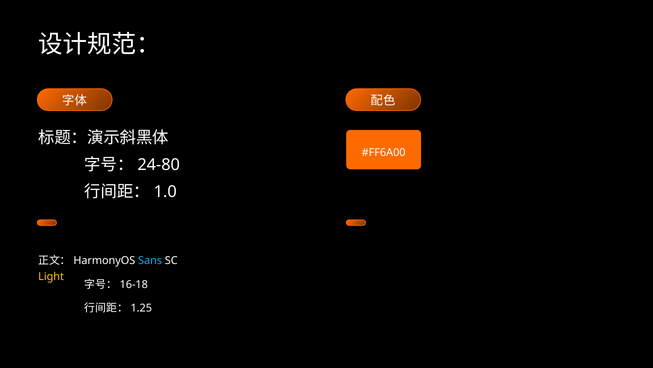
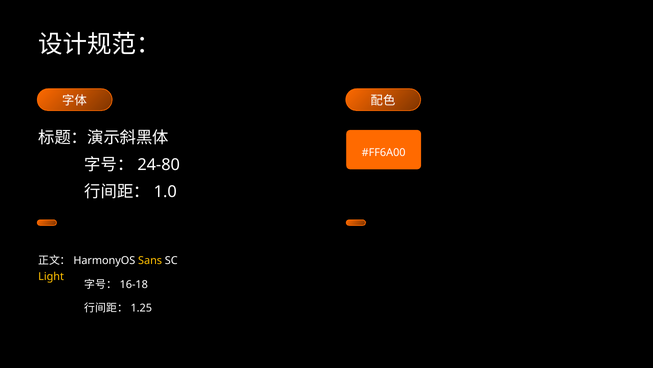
Sans colour: light blue -> yellow
